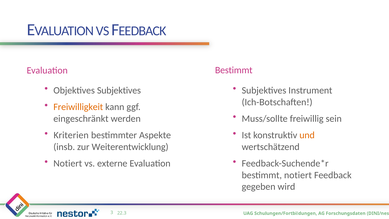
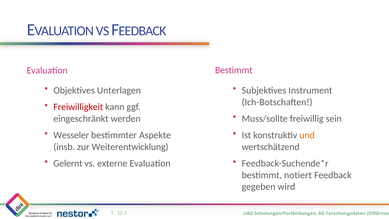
Objektives Subjektives: Subjektives -> Unterlagen
Freiwilligkeit colour: orange -> red
Kriterien: Kriterien -> Wesseler
Notiert at (68, 163): Notiert -> Gelernt
